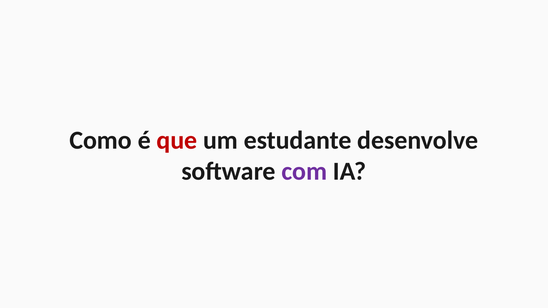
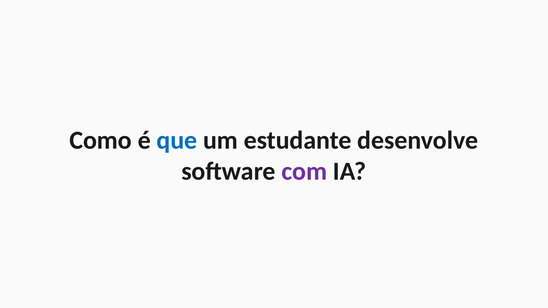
que colour: red -> blue
